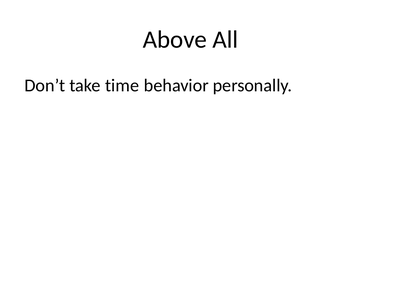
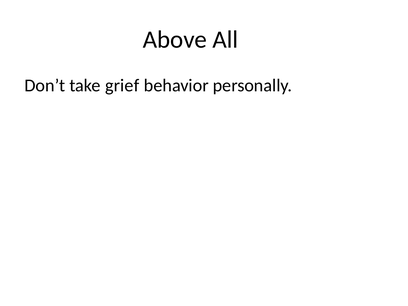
time: time -> grief
